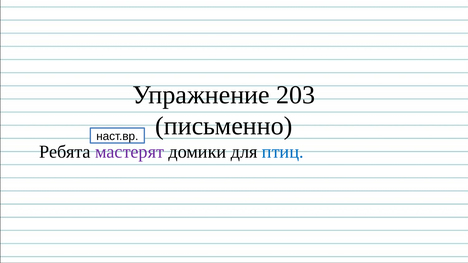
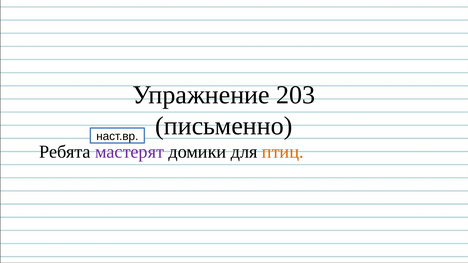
птиц colour: blue -> orange
